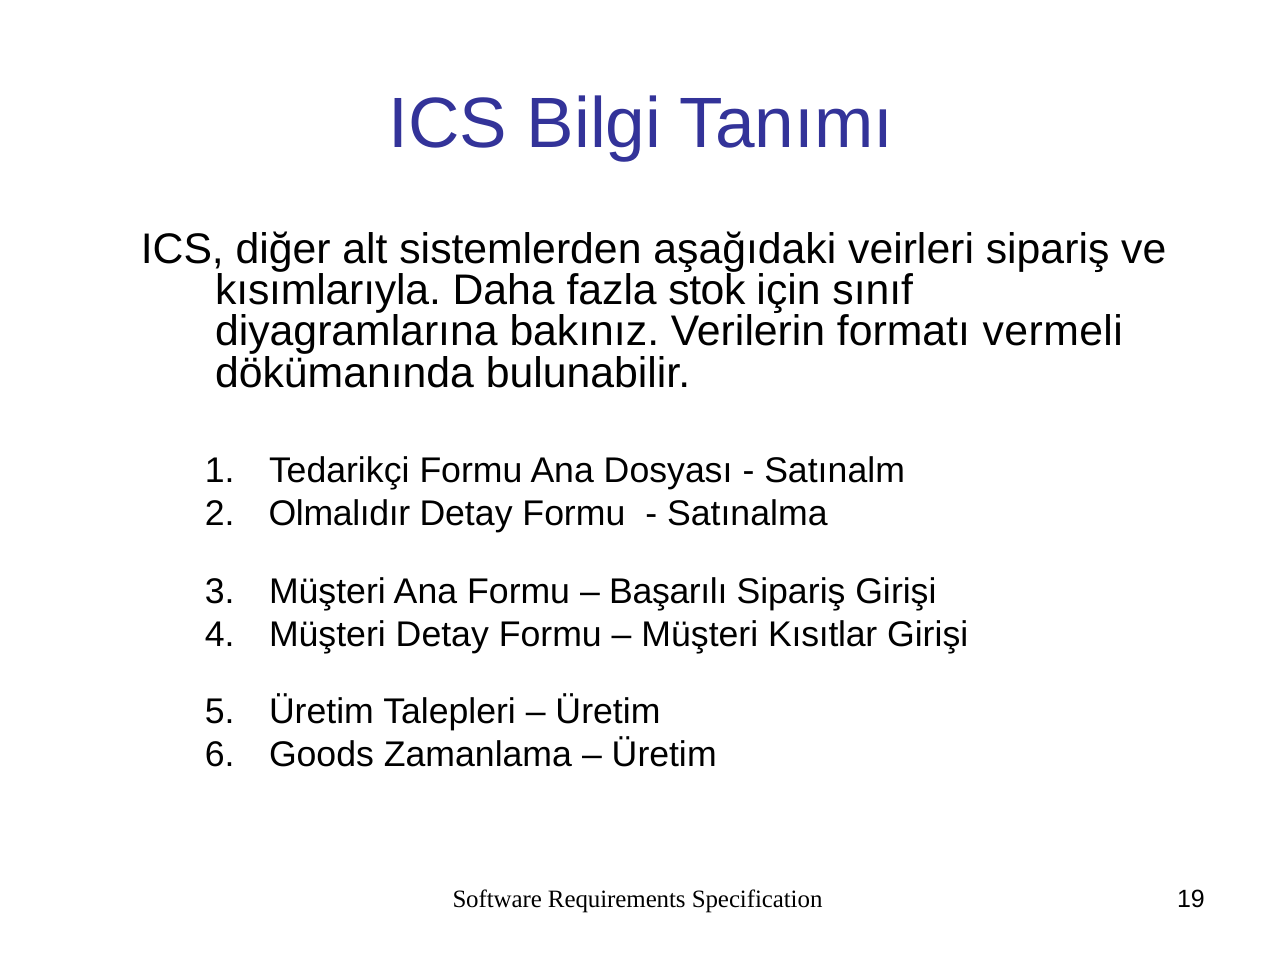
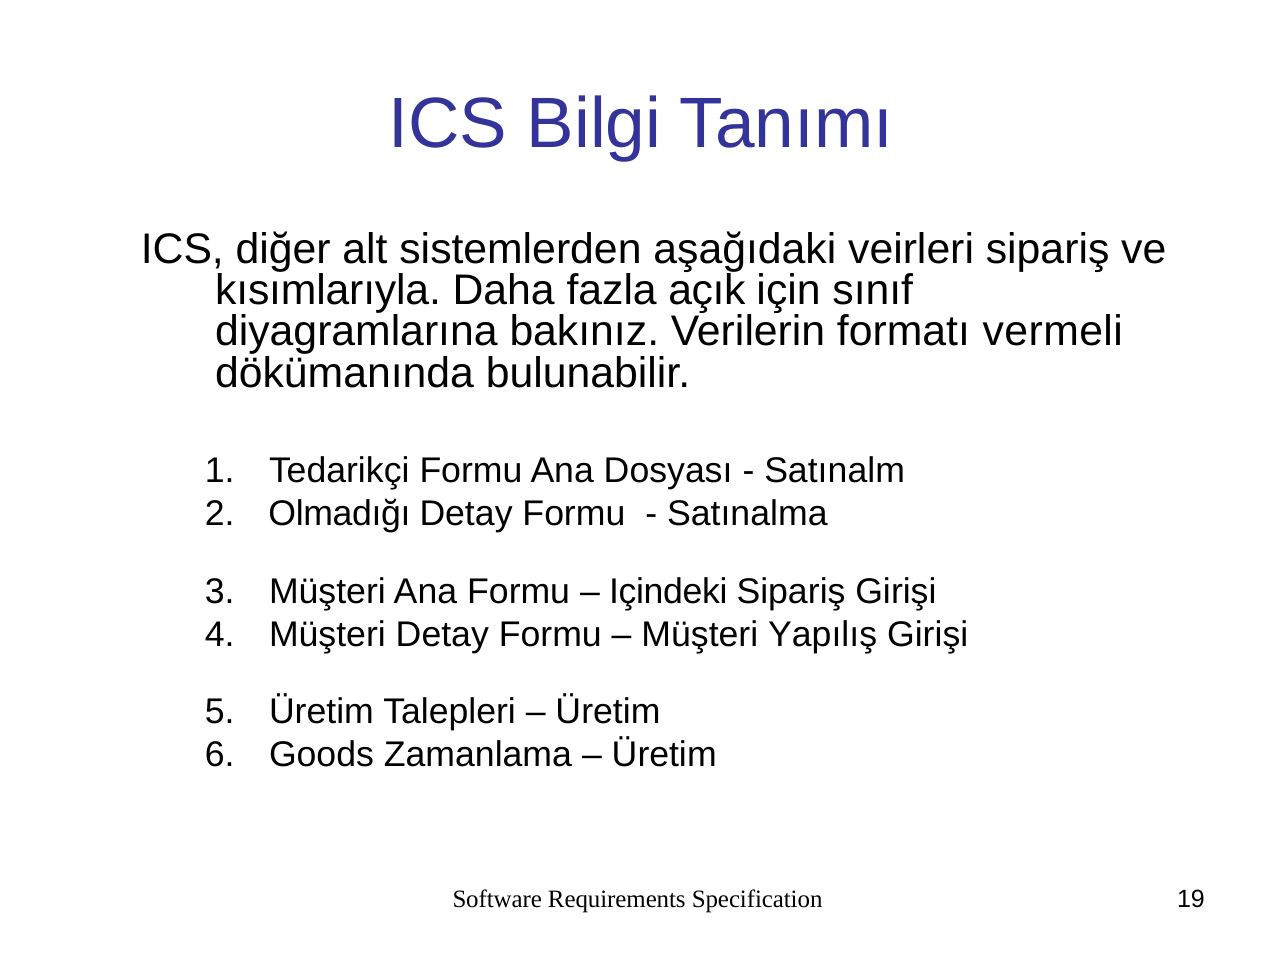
stok: stok -> açık
Olmalıdır: Olmalıdır -> Olmadığı
Başarılı: Başarılı -> Içindeki
Kısıtlar: Kısıtlar -> Yapılış
